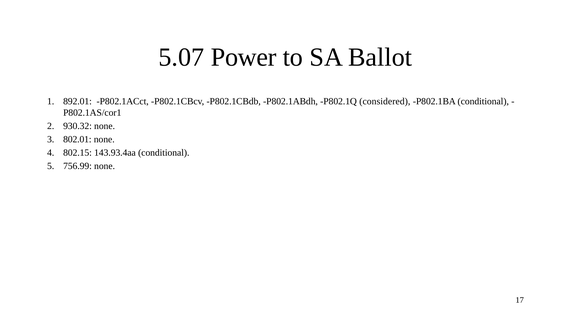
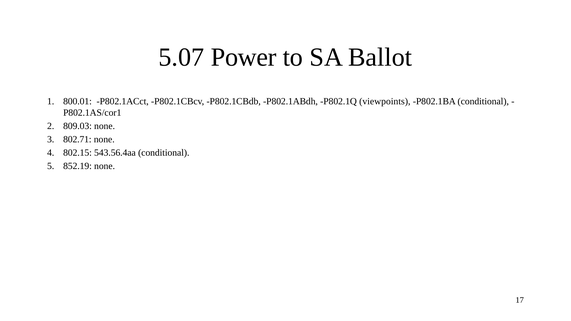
892.01: 892.01 -> 800.01
considered: considered -> viewpoints
930.32: 930.32 -> 809.03
802.01: 802.01 -> 802.71
143.93.4aa: 143.93.4aa -> 543.56.4aa
756.99: 756.99 -> 852.19
